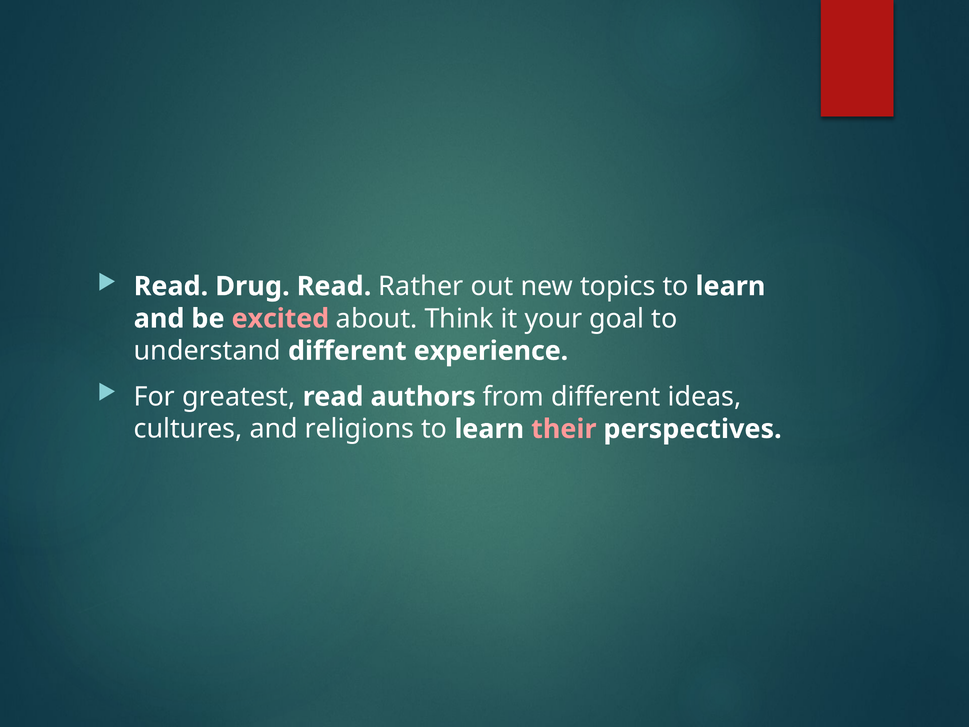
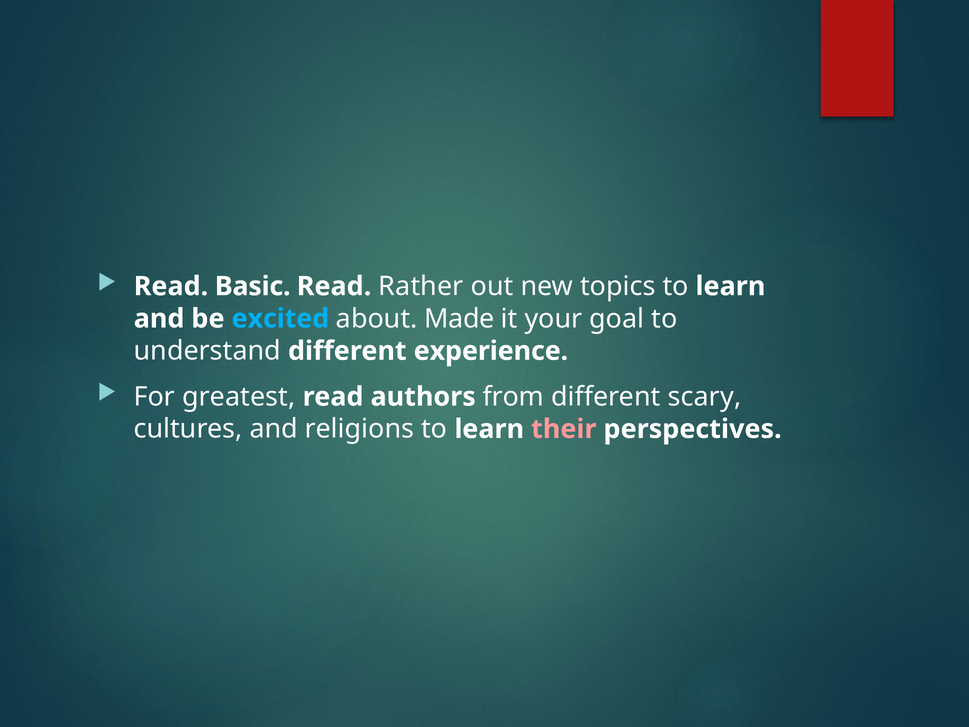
Drug: Drug -> Basic
excited colour: pink -> light blue
Think: Think -> Made
ideas: ideas -> scary
